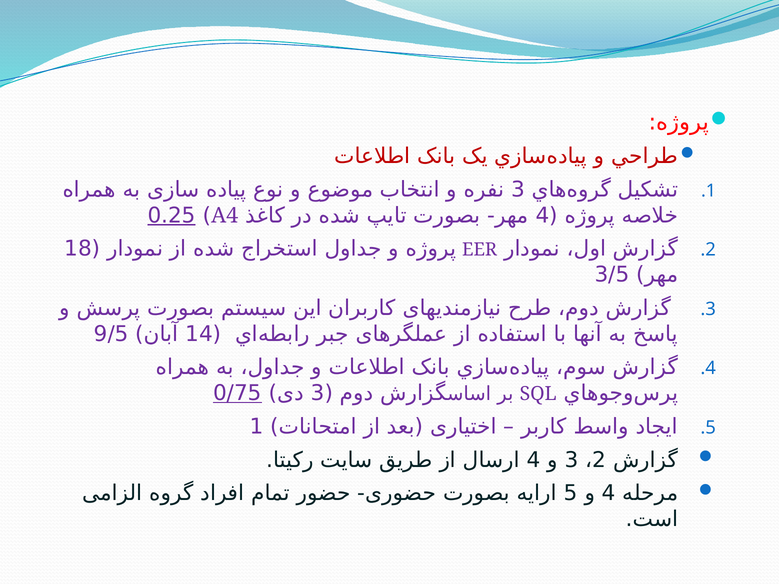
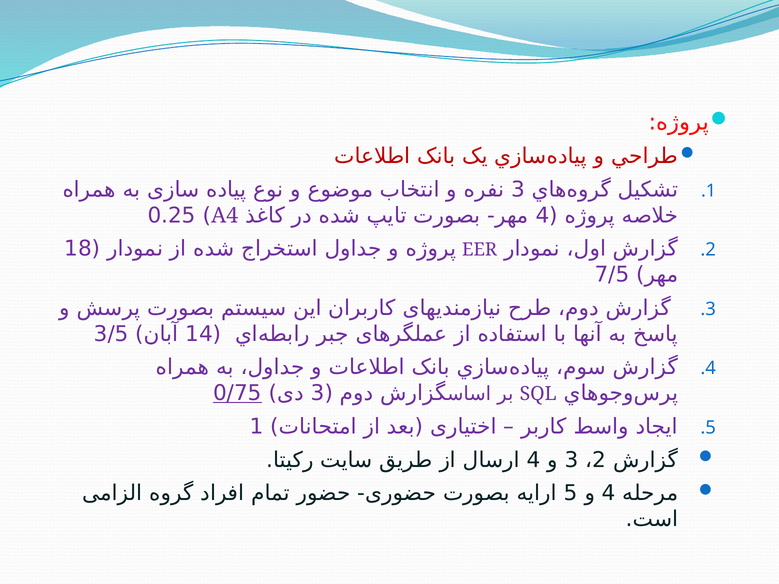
0.25 underline: present -> none
3/5: 3/5 -> 7/5
9/5: 9/5 -> 3/5
